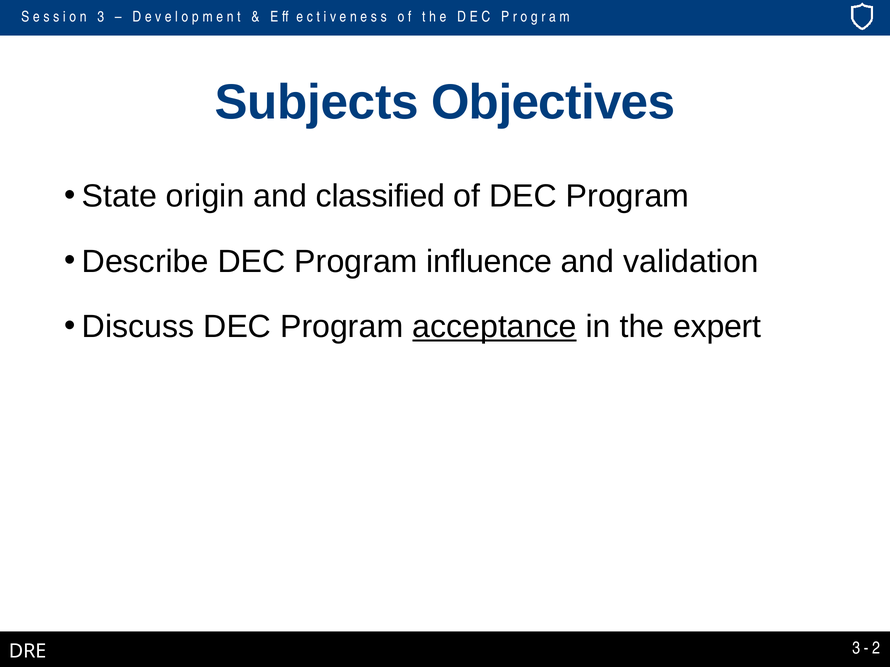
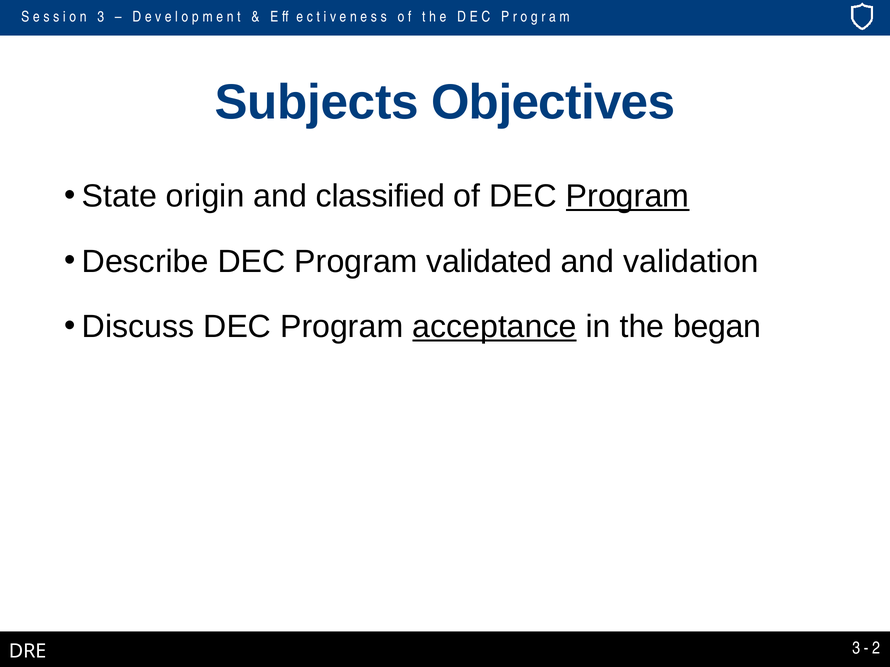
Program at (628, 197) underline: none -> present
influence: influence -> validated
expert: expert -> began
